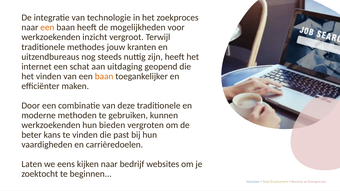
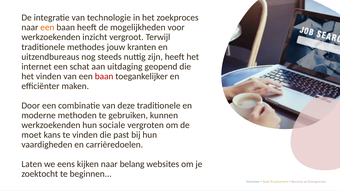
baan at (104, 76) colour: orange -> red
bieden: bieden -> sociale
beter: beter -> moet
bedrijf: bedrijf -> belang
